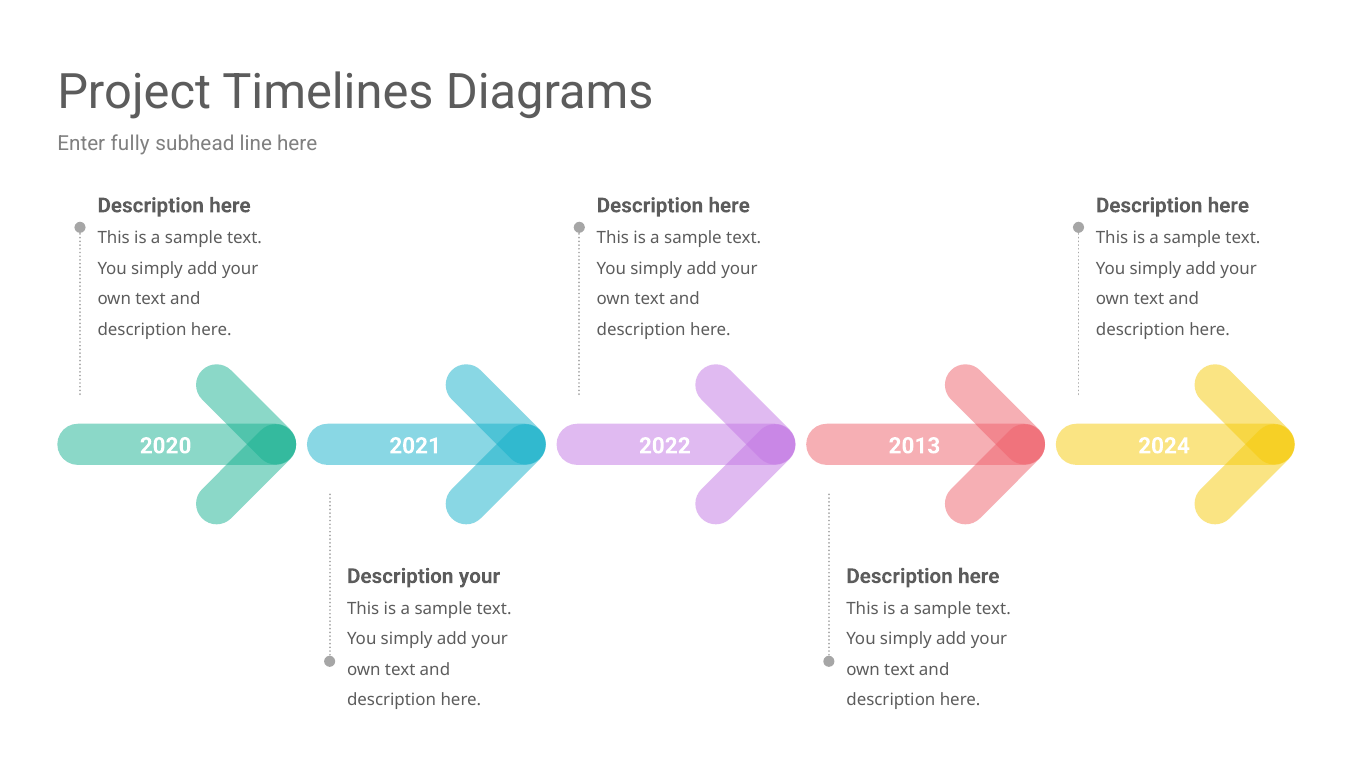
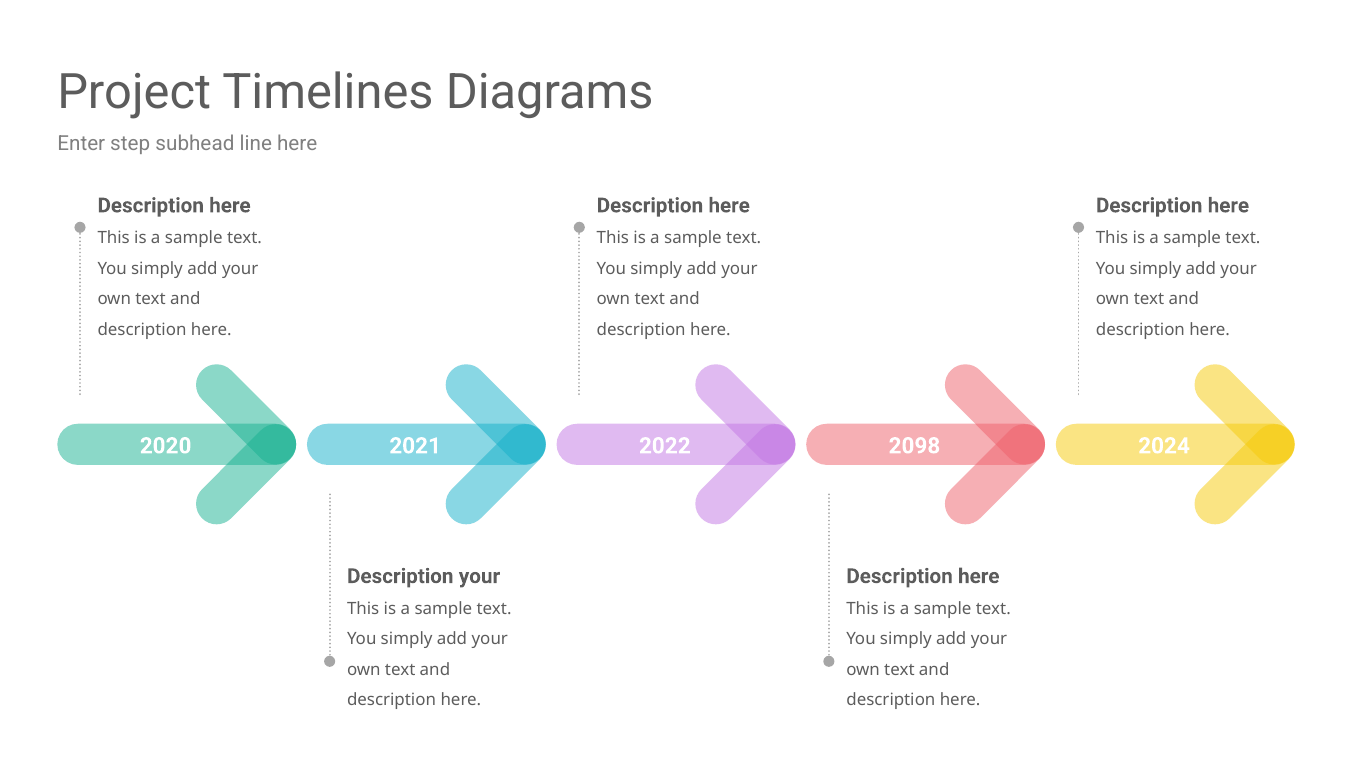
fully: fully -> step
2013: 2013 -> 2098
